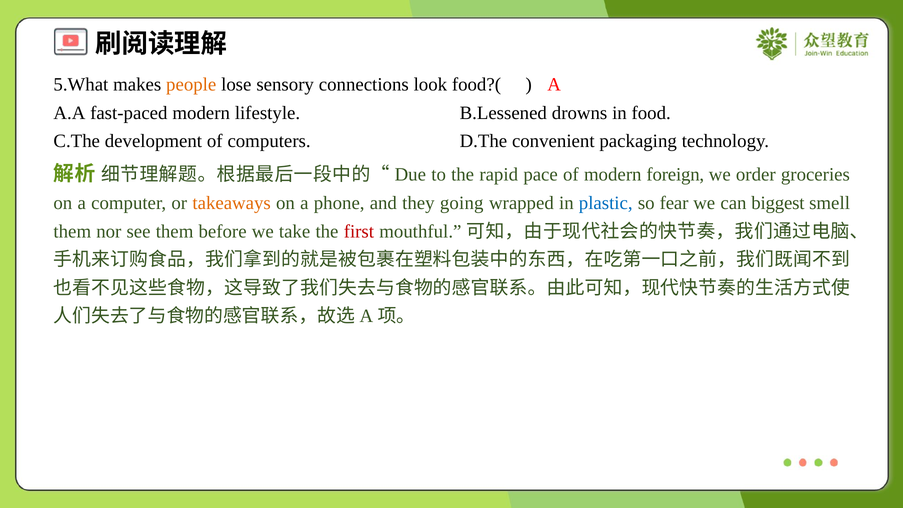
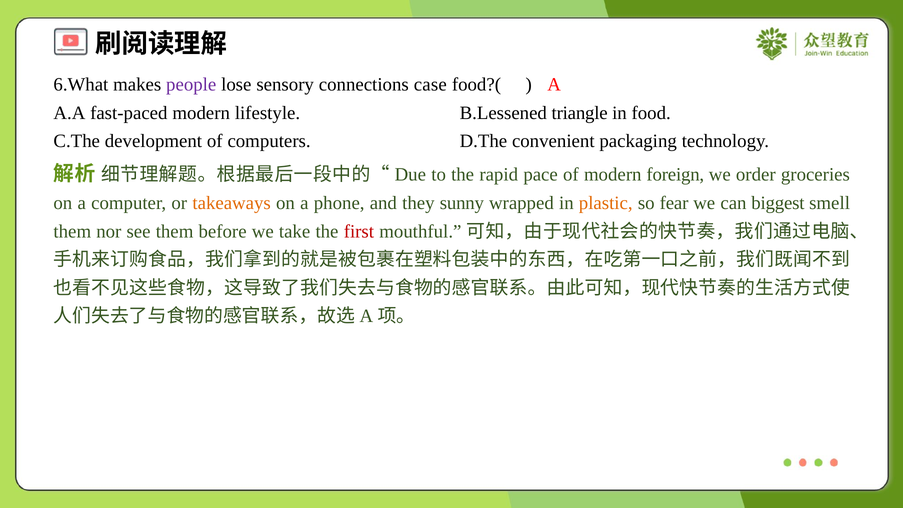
5.What: 5.What -> 6.What
people colour: orange -> purple
look: look -> case
drowns: drowns -> triangle
going: going -> sunny
plastic colour: blue -> orange
